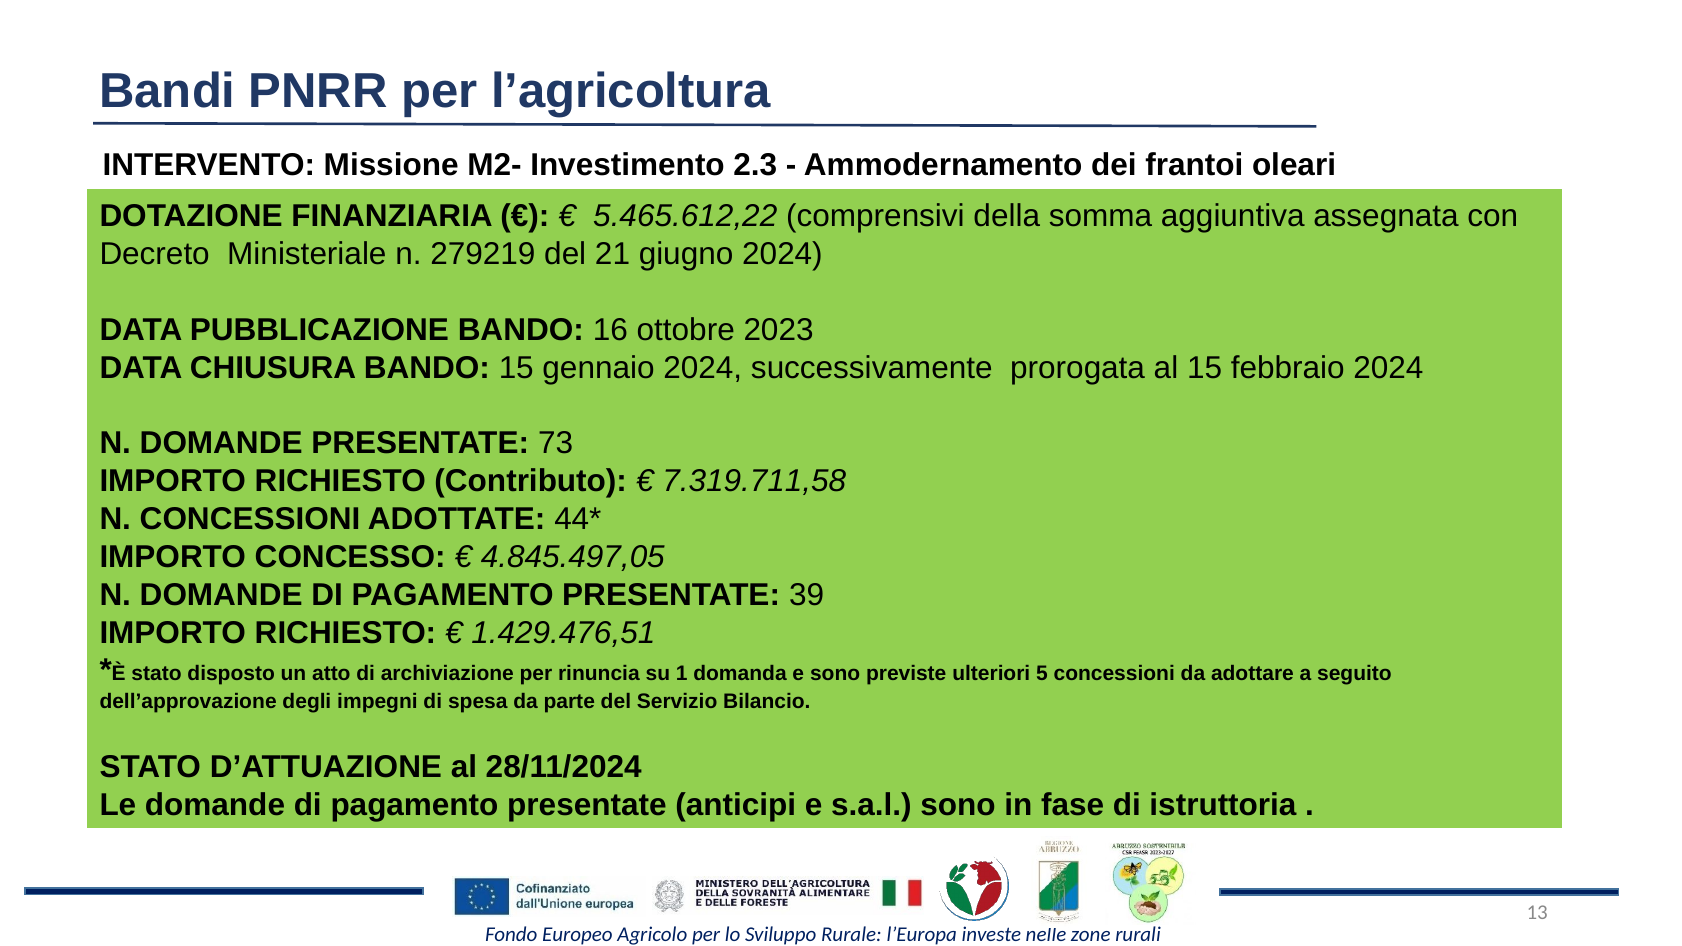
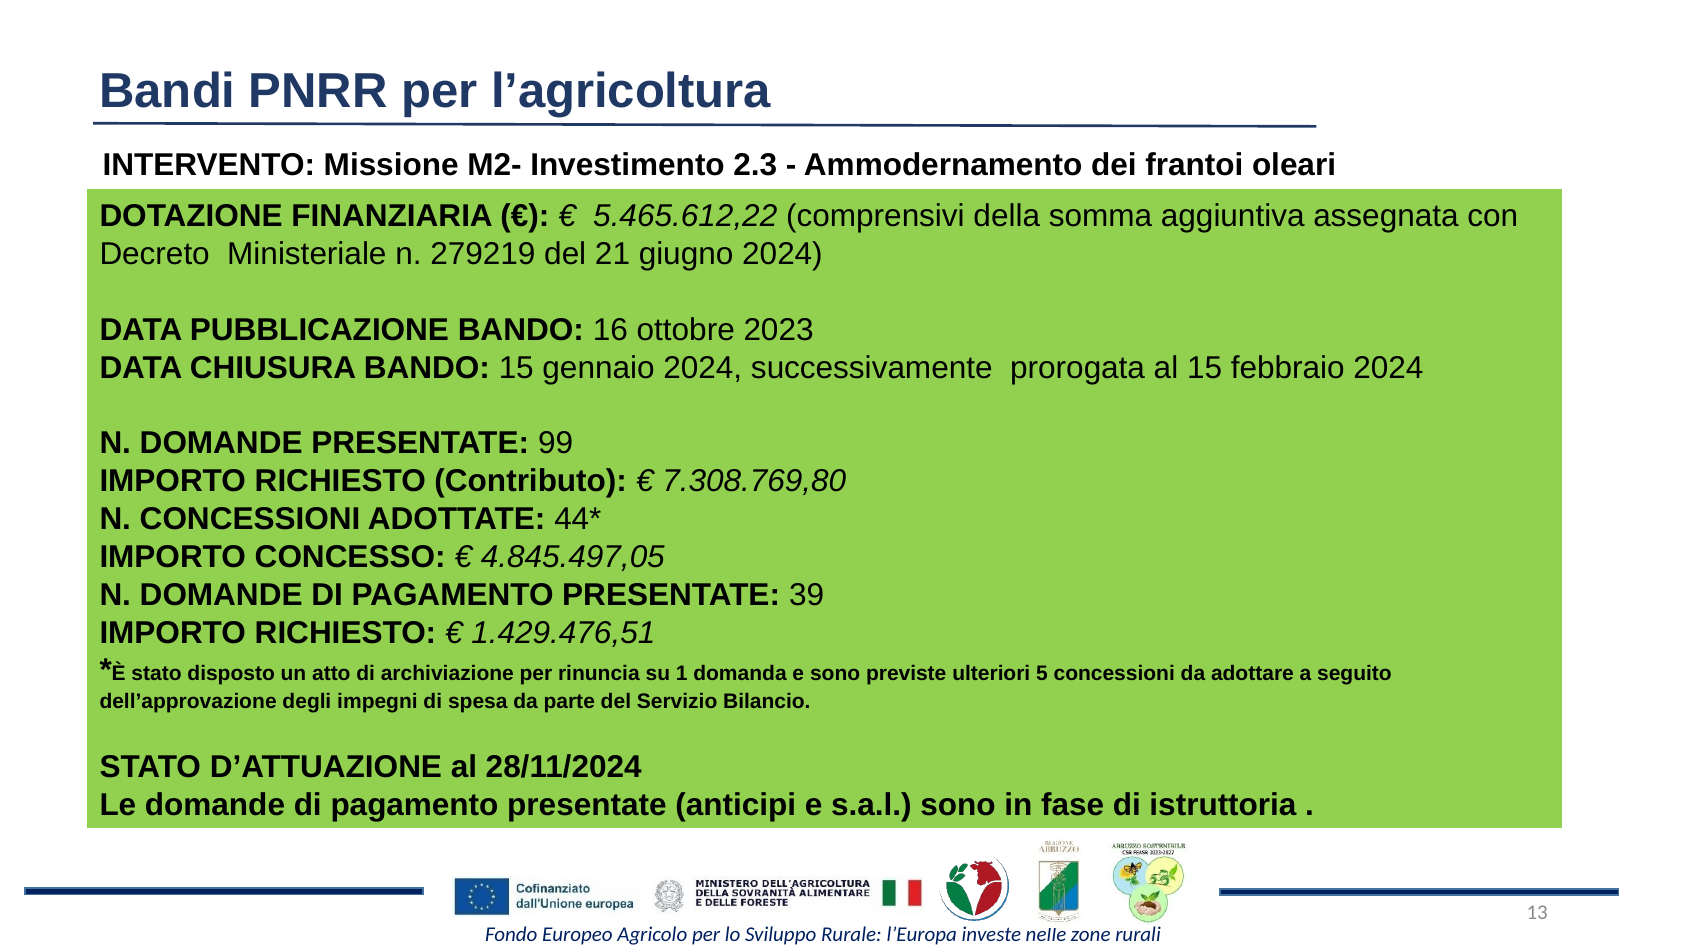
73: 73 -> 99
7.319.711,58: 7.319.711,58 -> 7.308.769,80
